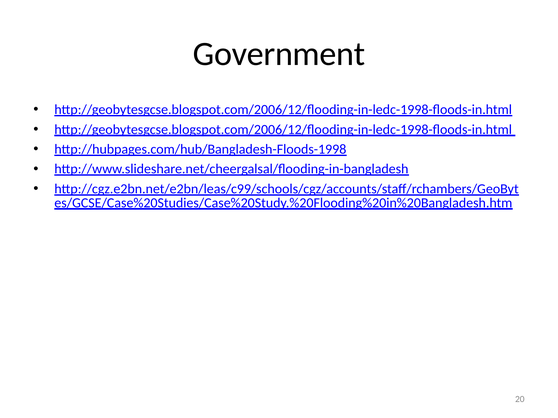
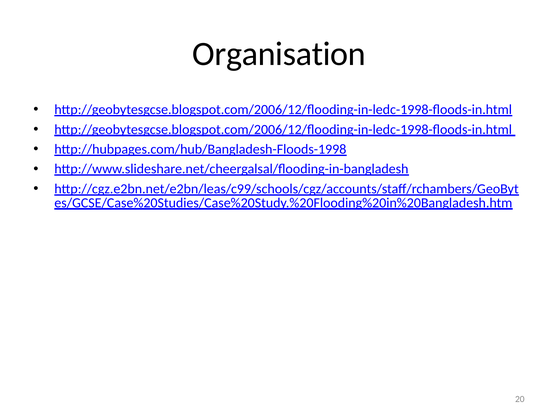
Government: Government -> Organisation
